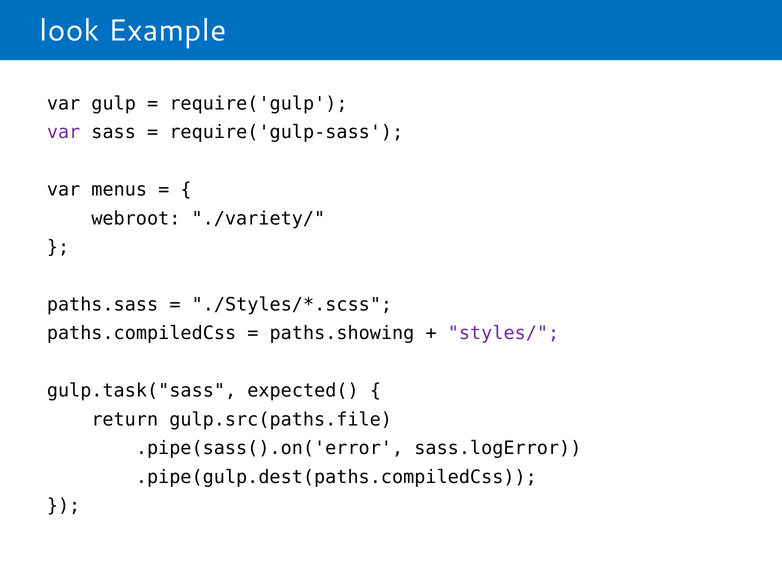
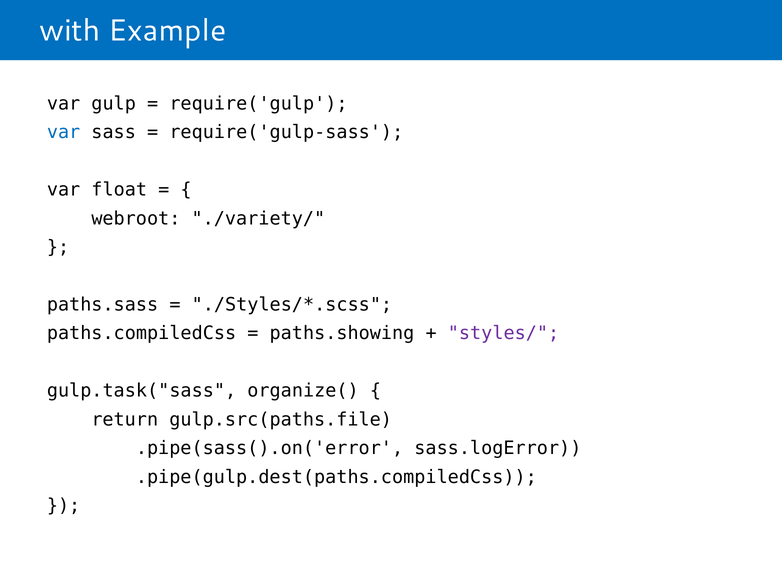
look: look -> with
var at (64, 132) colour: purple -> blue
menus: menus -> float
expected(: expected( -> organize(
